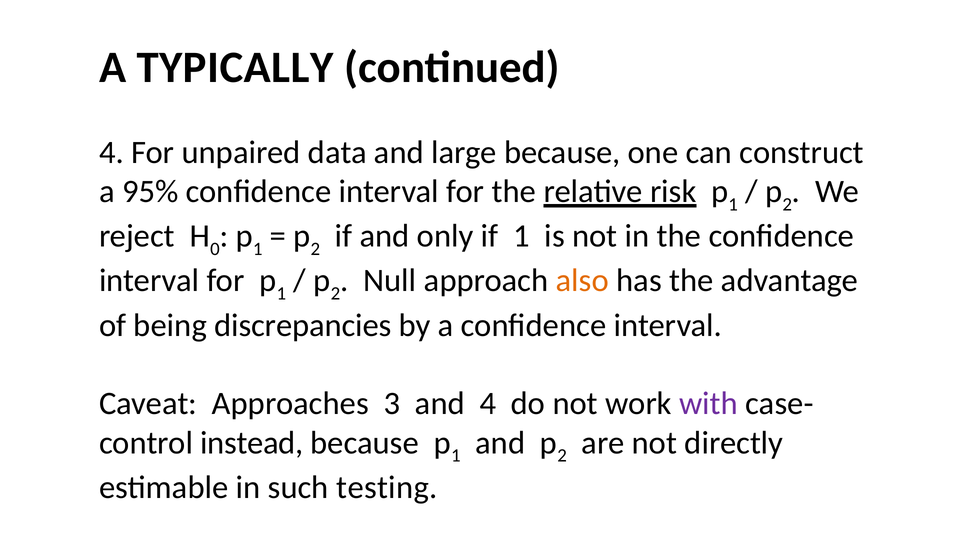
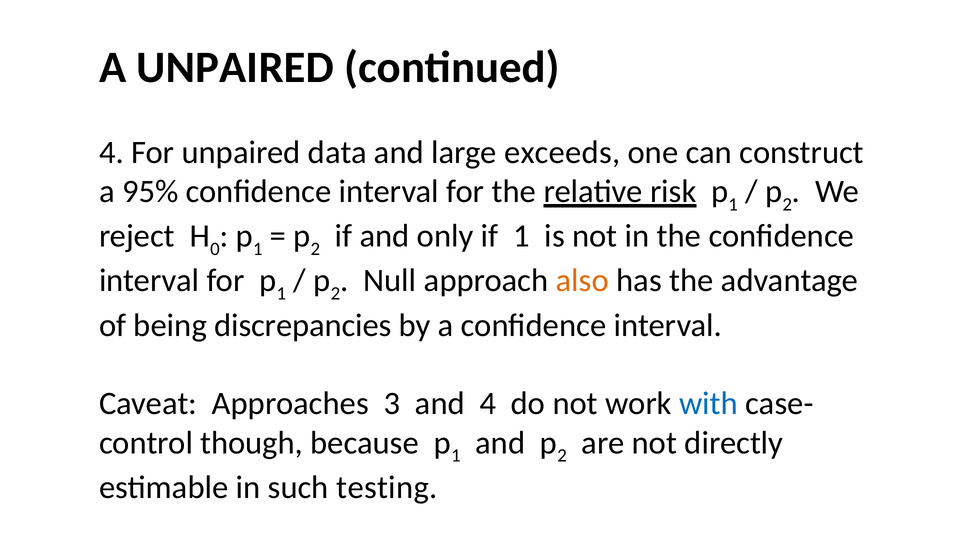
A TYPICALLY: TYPICALLY -> UNPAIRED
large because: because -> exceeds
with colour: purple -> blue
instead: instead -> though
